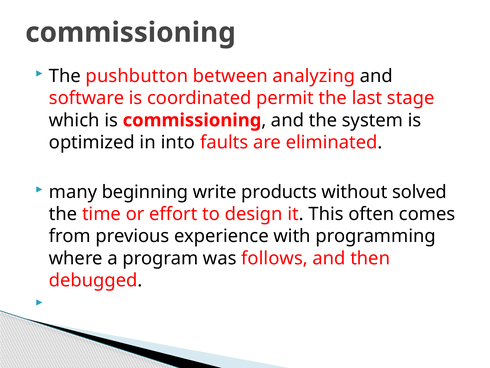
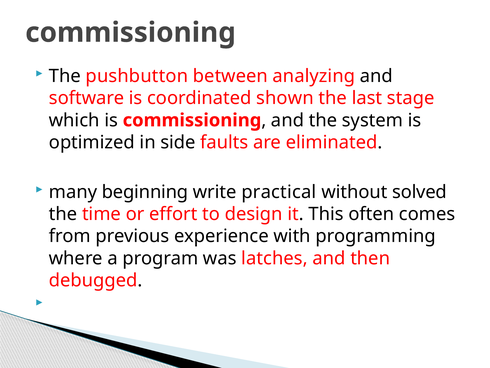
permit: permit -> shown
into: into -> side
products: products -> practical
follows: follows -> latches
